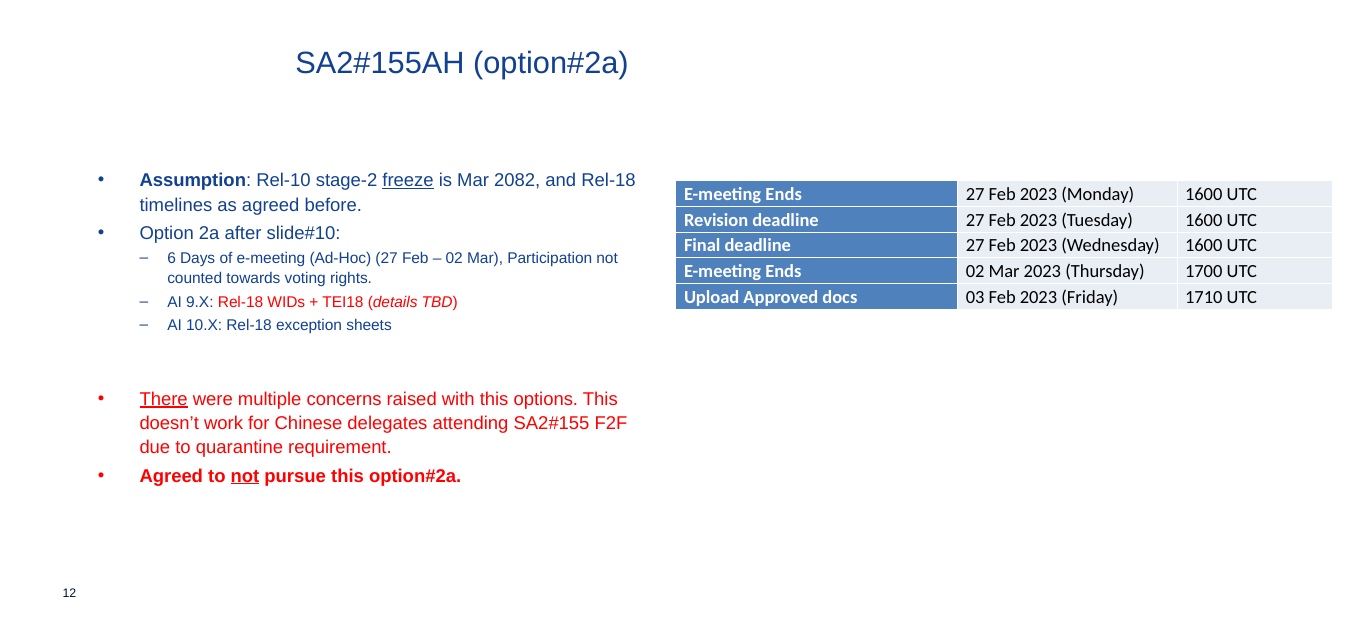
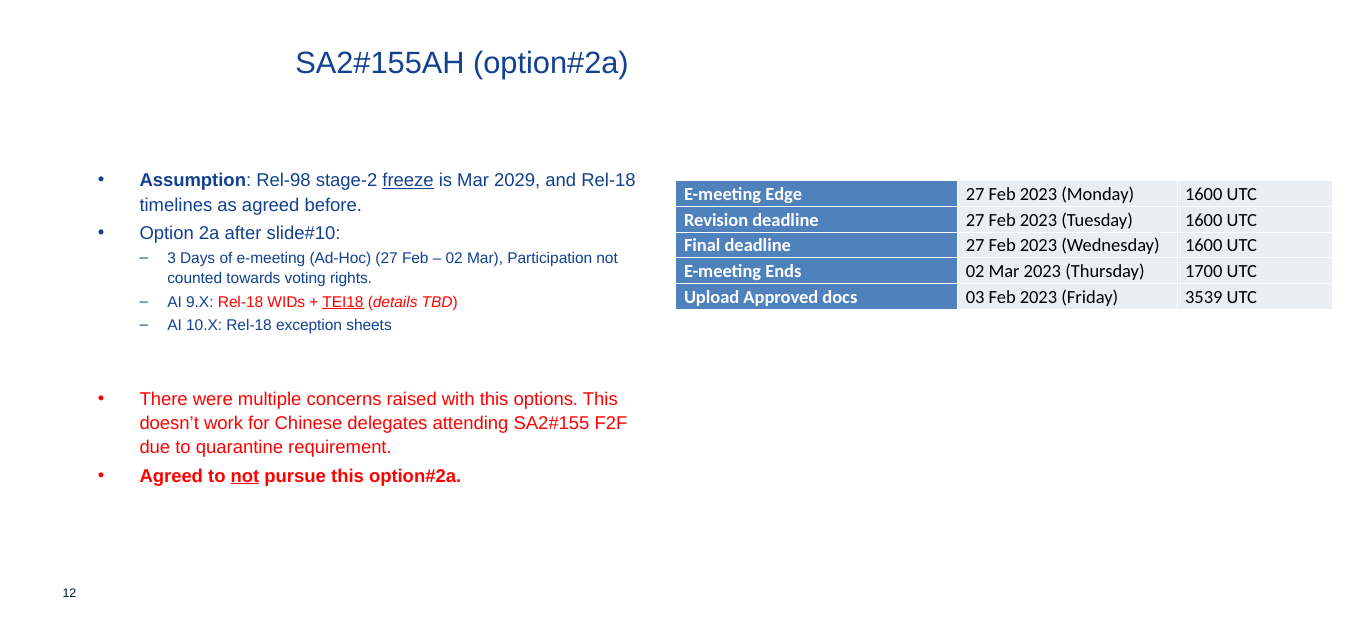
Rel-10: Rel-10 -> Rel-98
2082: 2082 -> 2029
Ends at (784, 194): Ends -> Edge
6: 6 -> 3
1710: 1710 -> 3539
TEI18 underline: none -> present
There underline: present -> none
